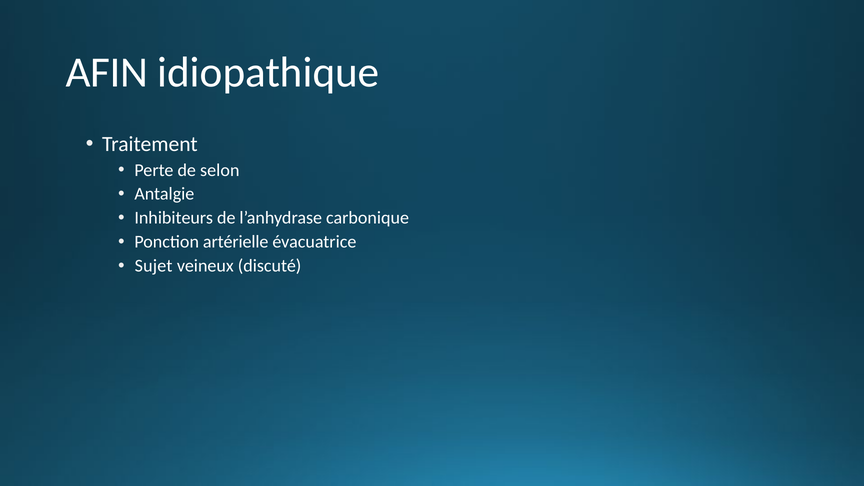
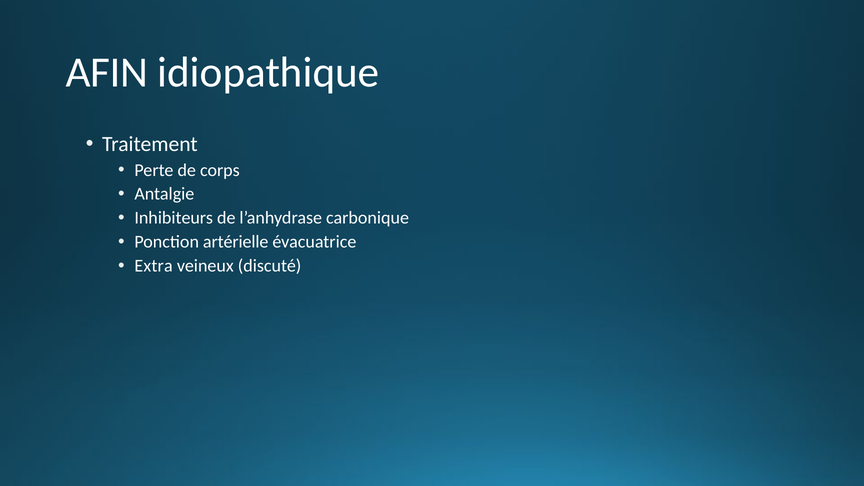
selon: selon -> corps
Sujet: Sujet -> Extra
